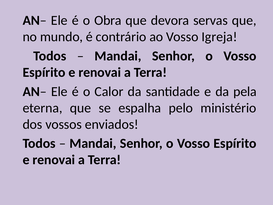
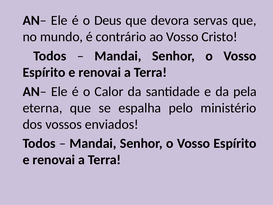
Obra: Obra -> Deus
Igreja: Igreja -> Cristo
